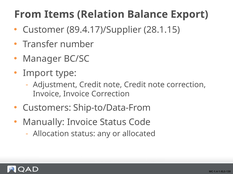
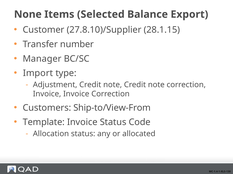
From: From -> None
Relation: Relation -> Selected
89.4.17)/Supplier: 89.4.17)/Supplier -> 27.8.10)/Supplier
Ship-to/Data-From: Ship-to/Data-From -> Ship-to/View-From
Manually: Manually -> Template
